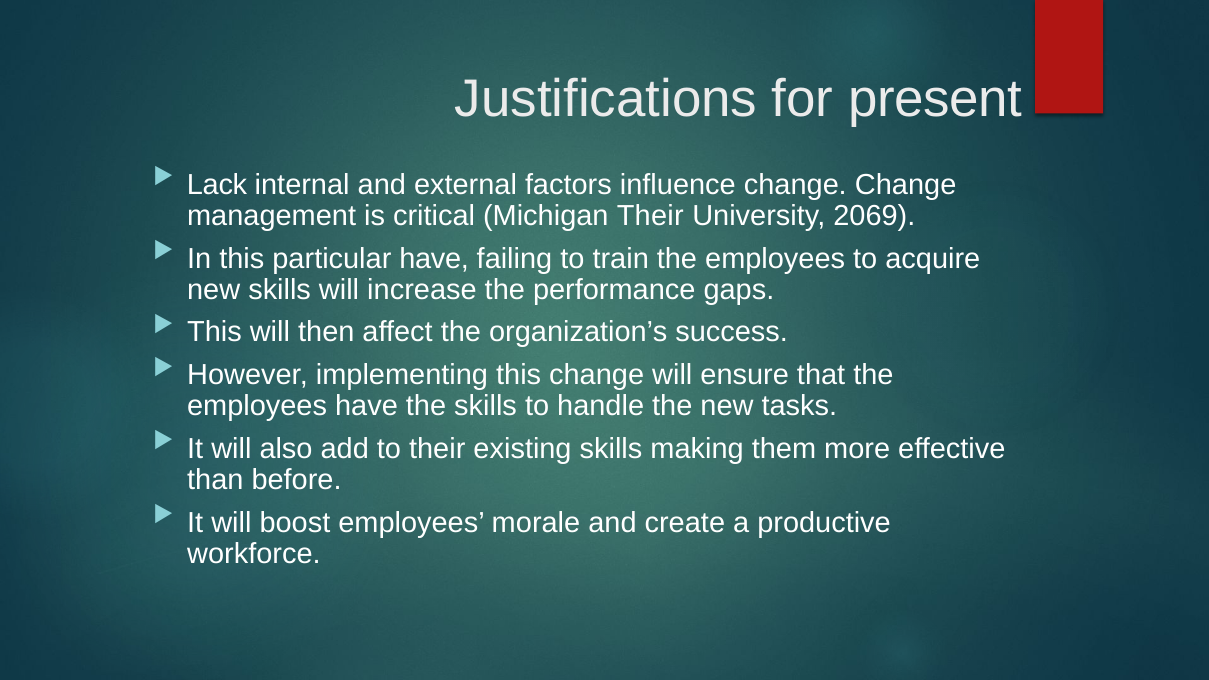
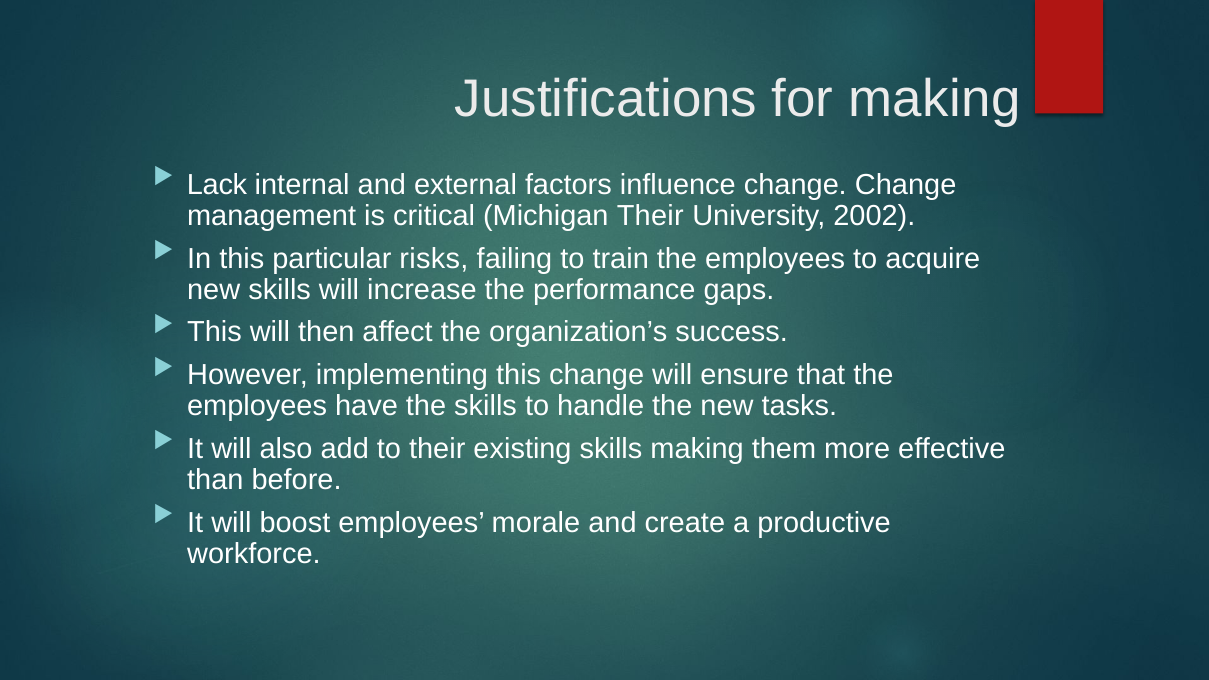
for present: present -> making
2069: 2069 -> 2002
particular have: have -> risks
